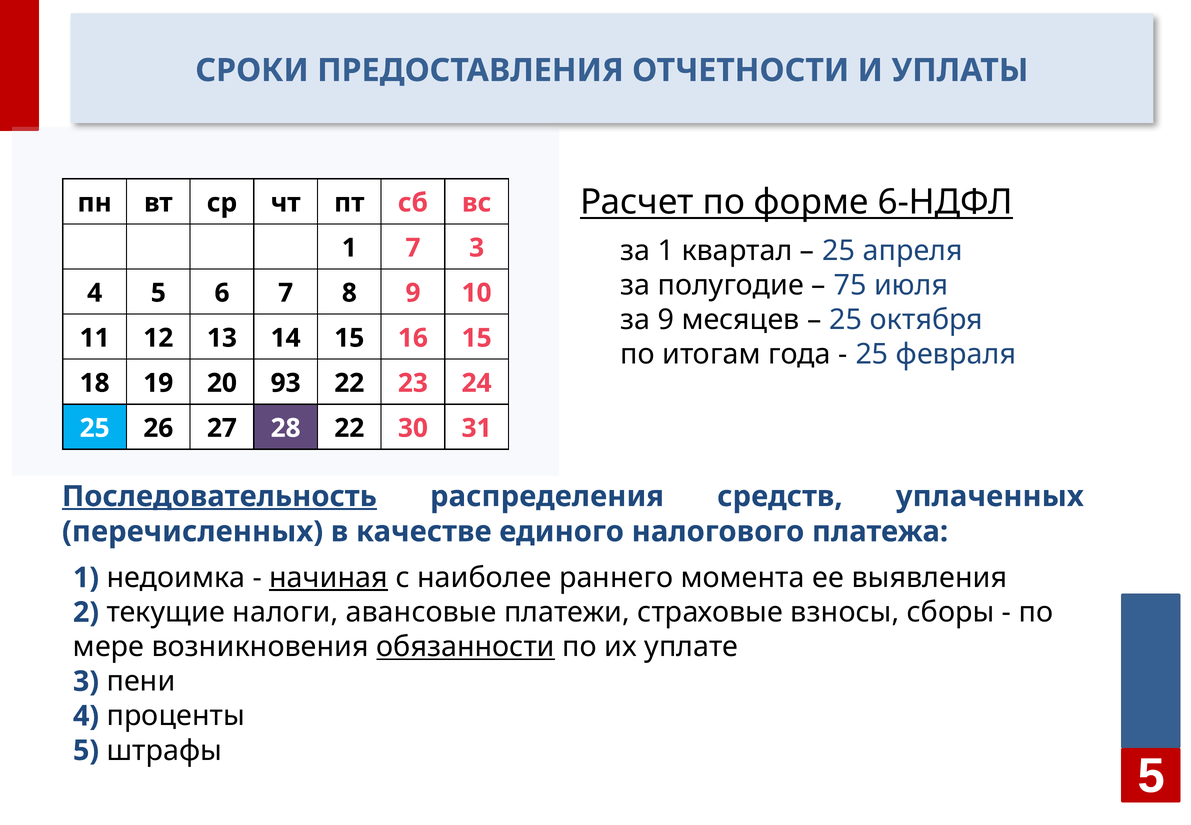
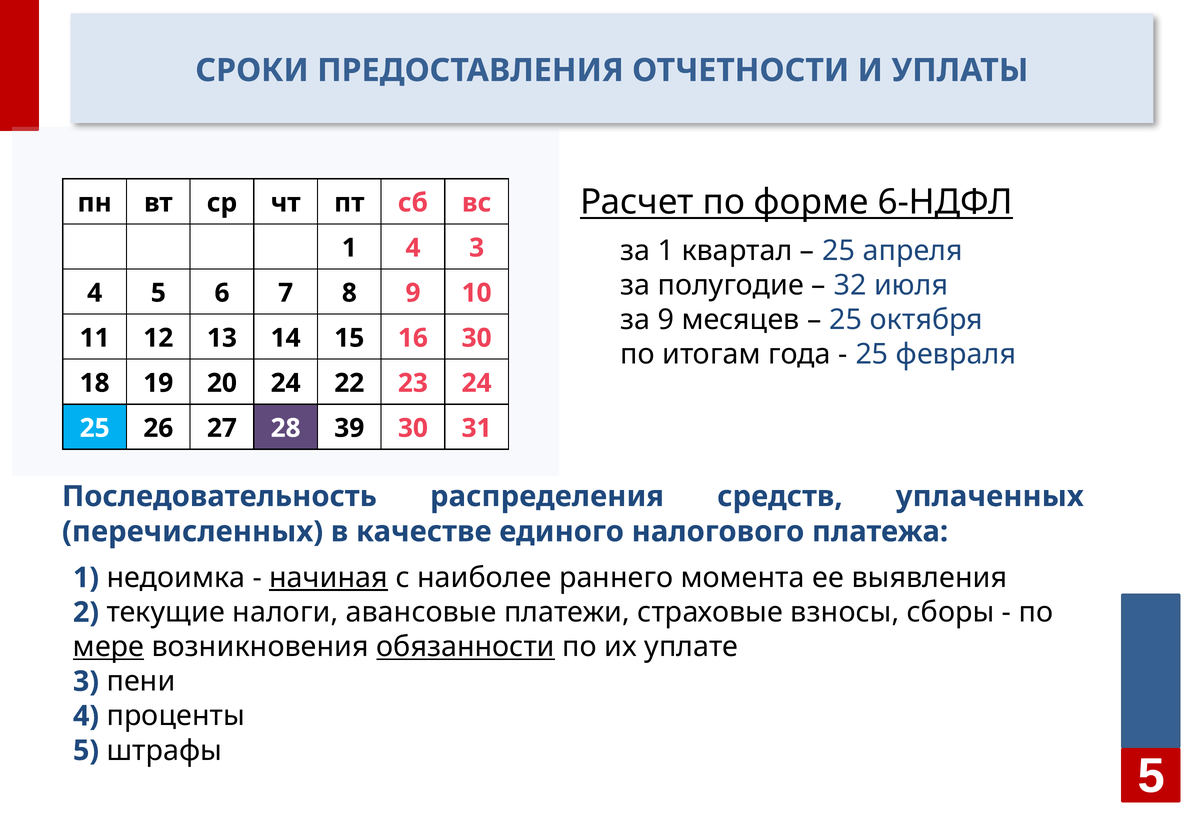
1 7: 7 -> 4
75: 75 -> 32
16 15: 15 -> 30
20 93: 93 -> 24
28 22: 22 -> 39
Последовательность underline: present -> none
мере underline: none -> present
